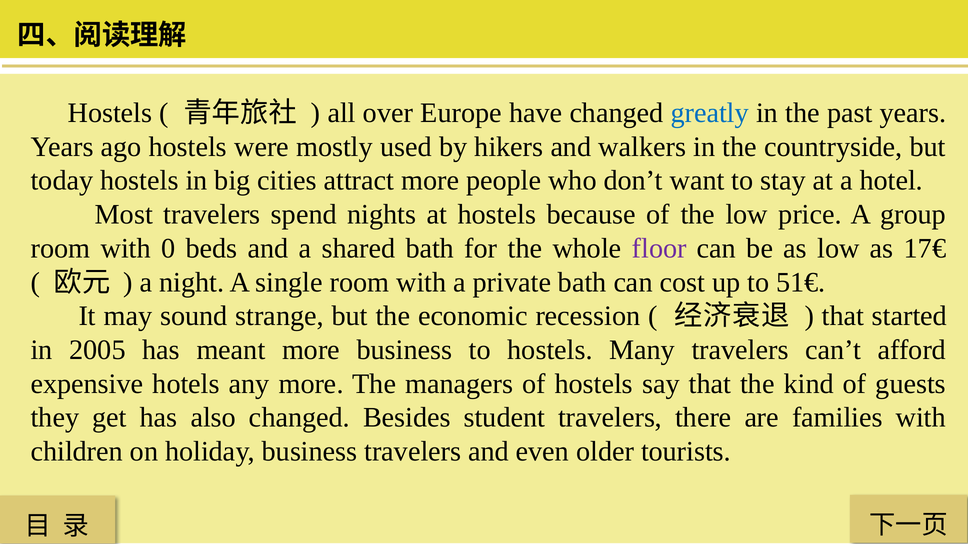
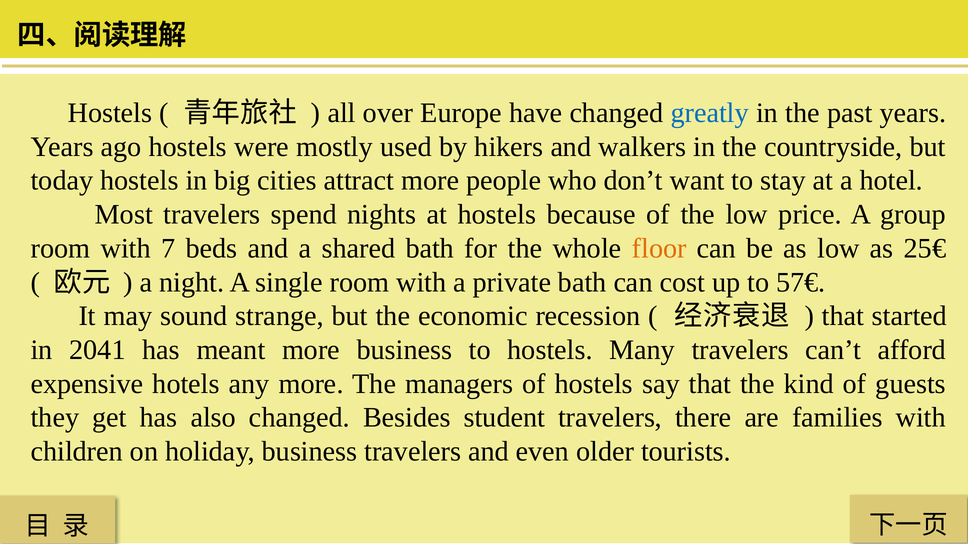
0: 0 -> 7
floor colour: purple -> orange
17€: 17€ -> 25€
51€: 51€ -> 57€
2005: 2005 -> 2041
